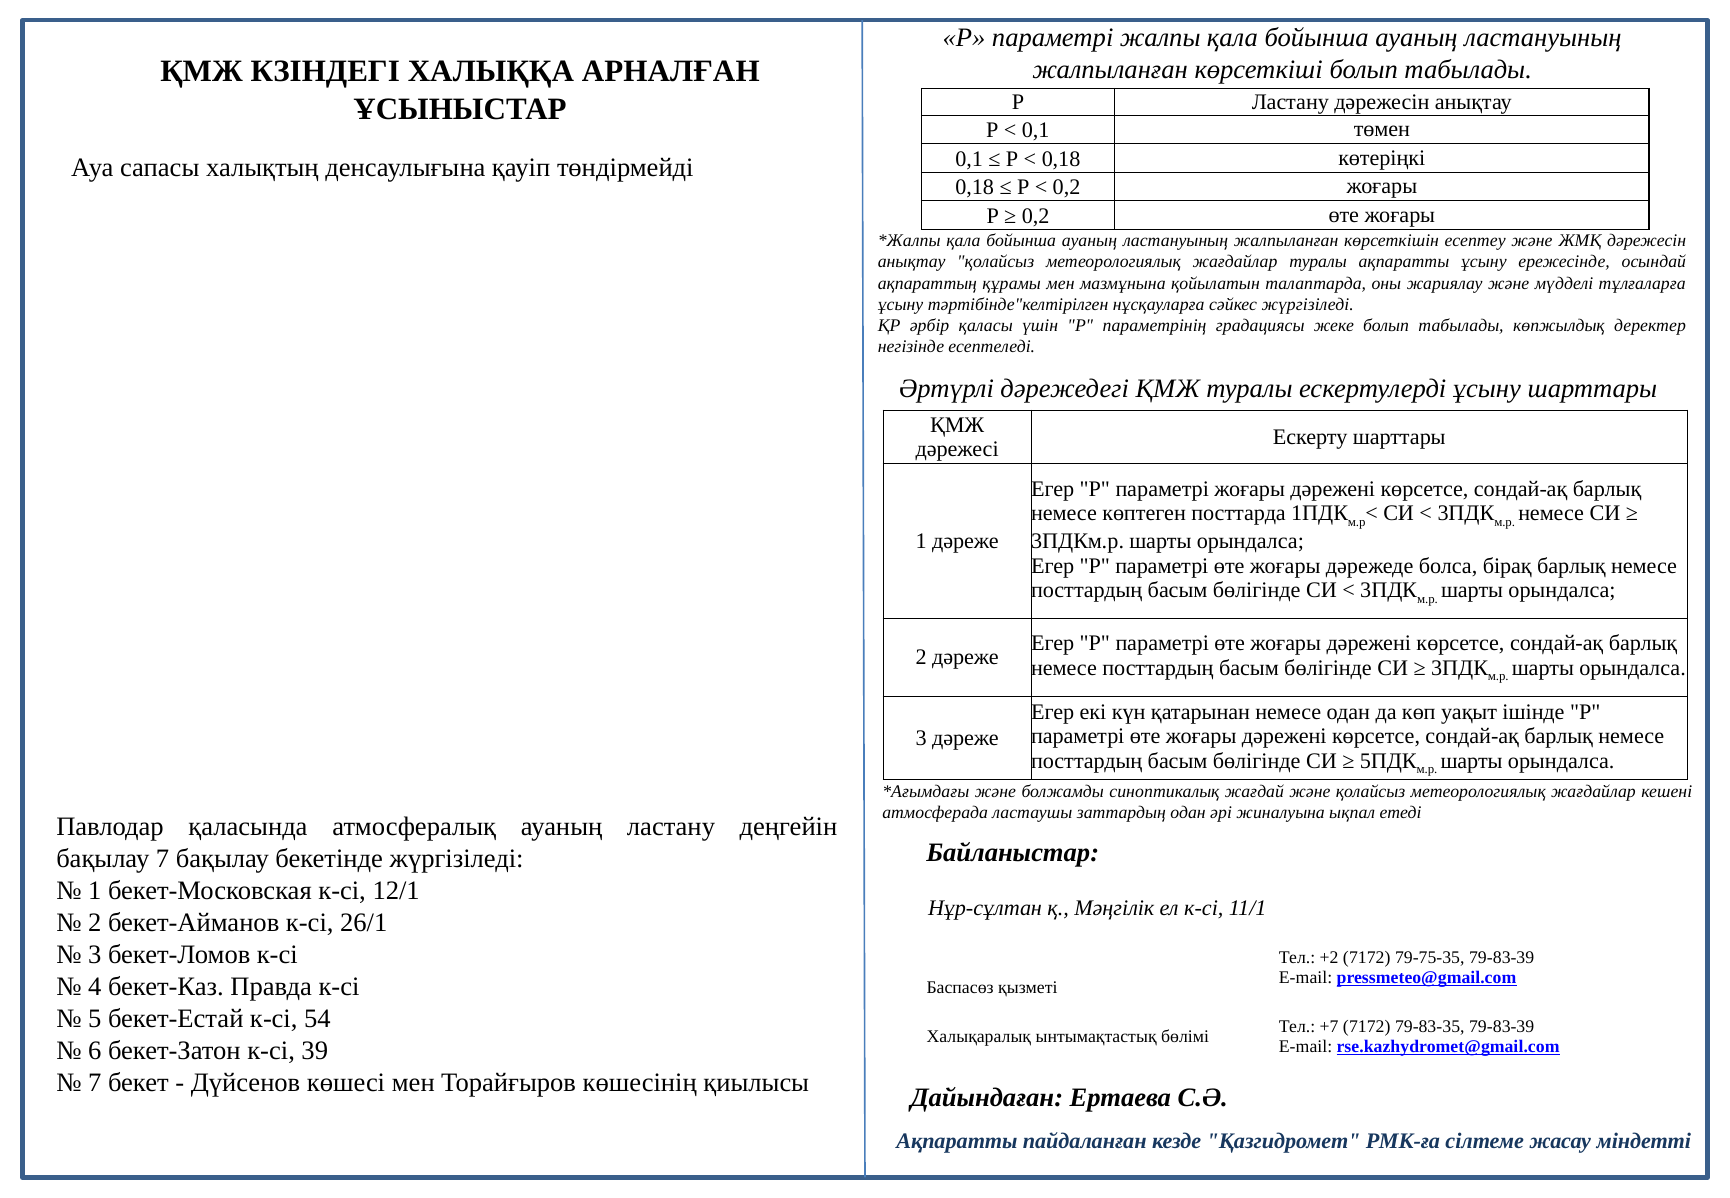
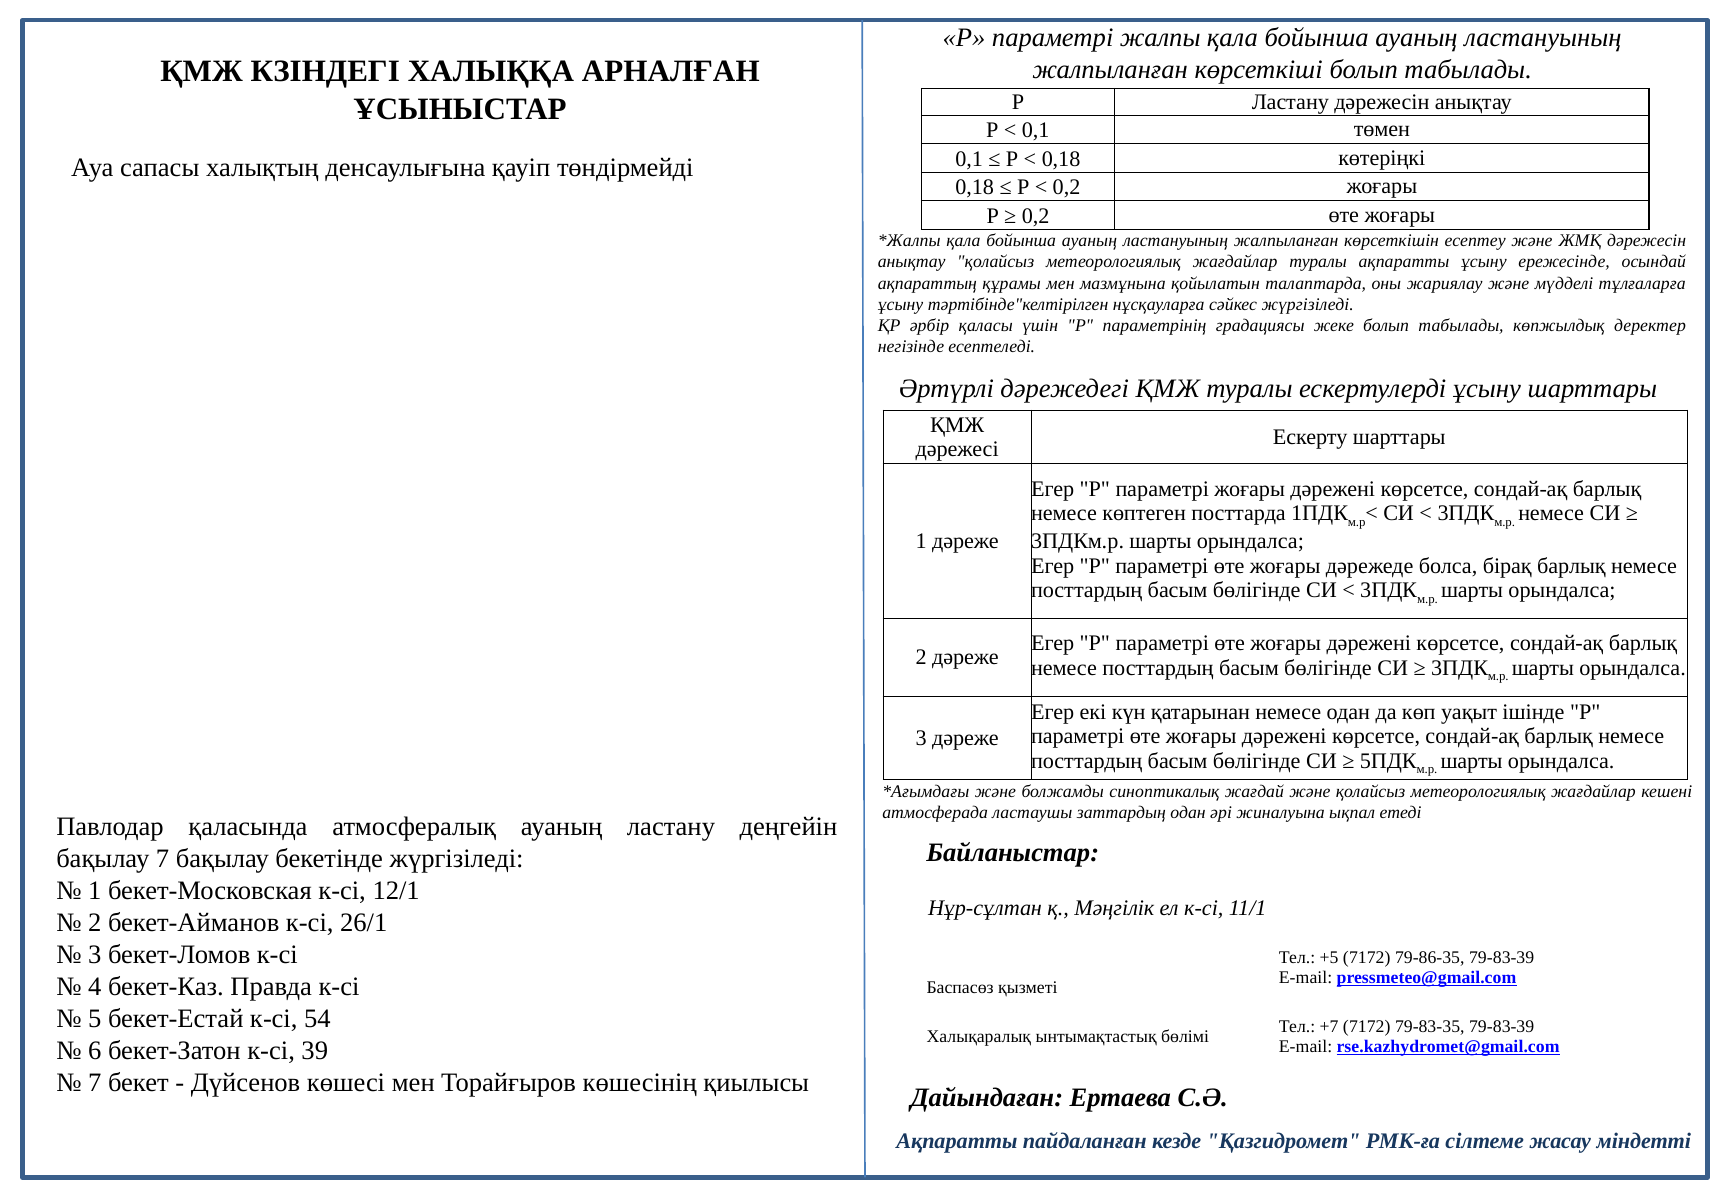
+2: +2 -> +5
79-75-35: 79-75-35 -> 79-86-35
